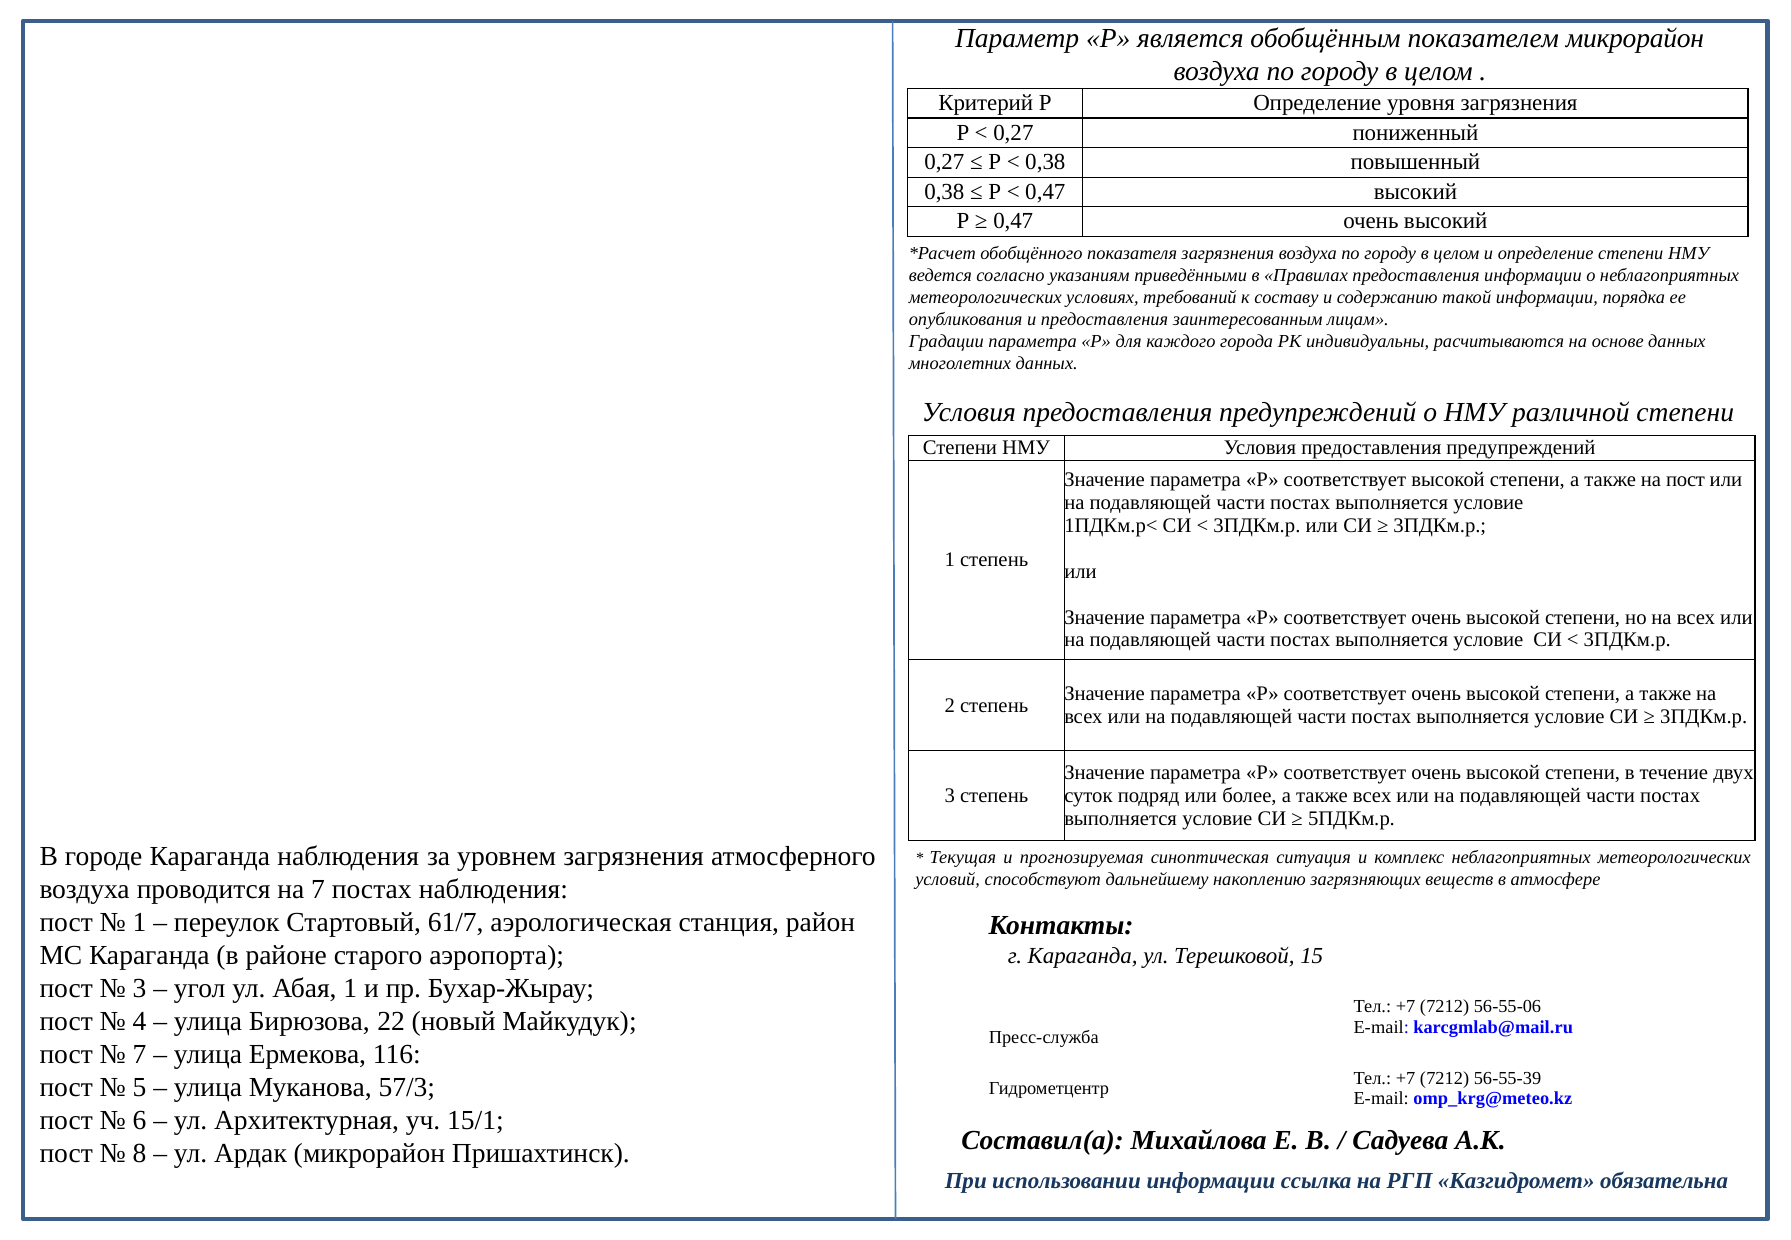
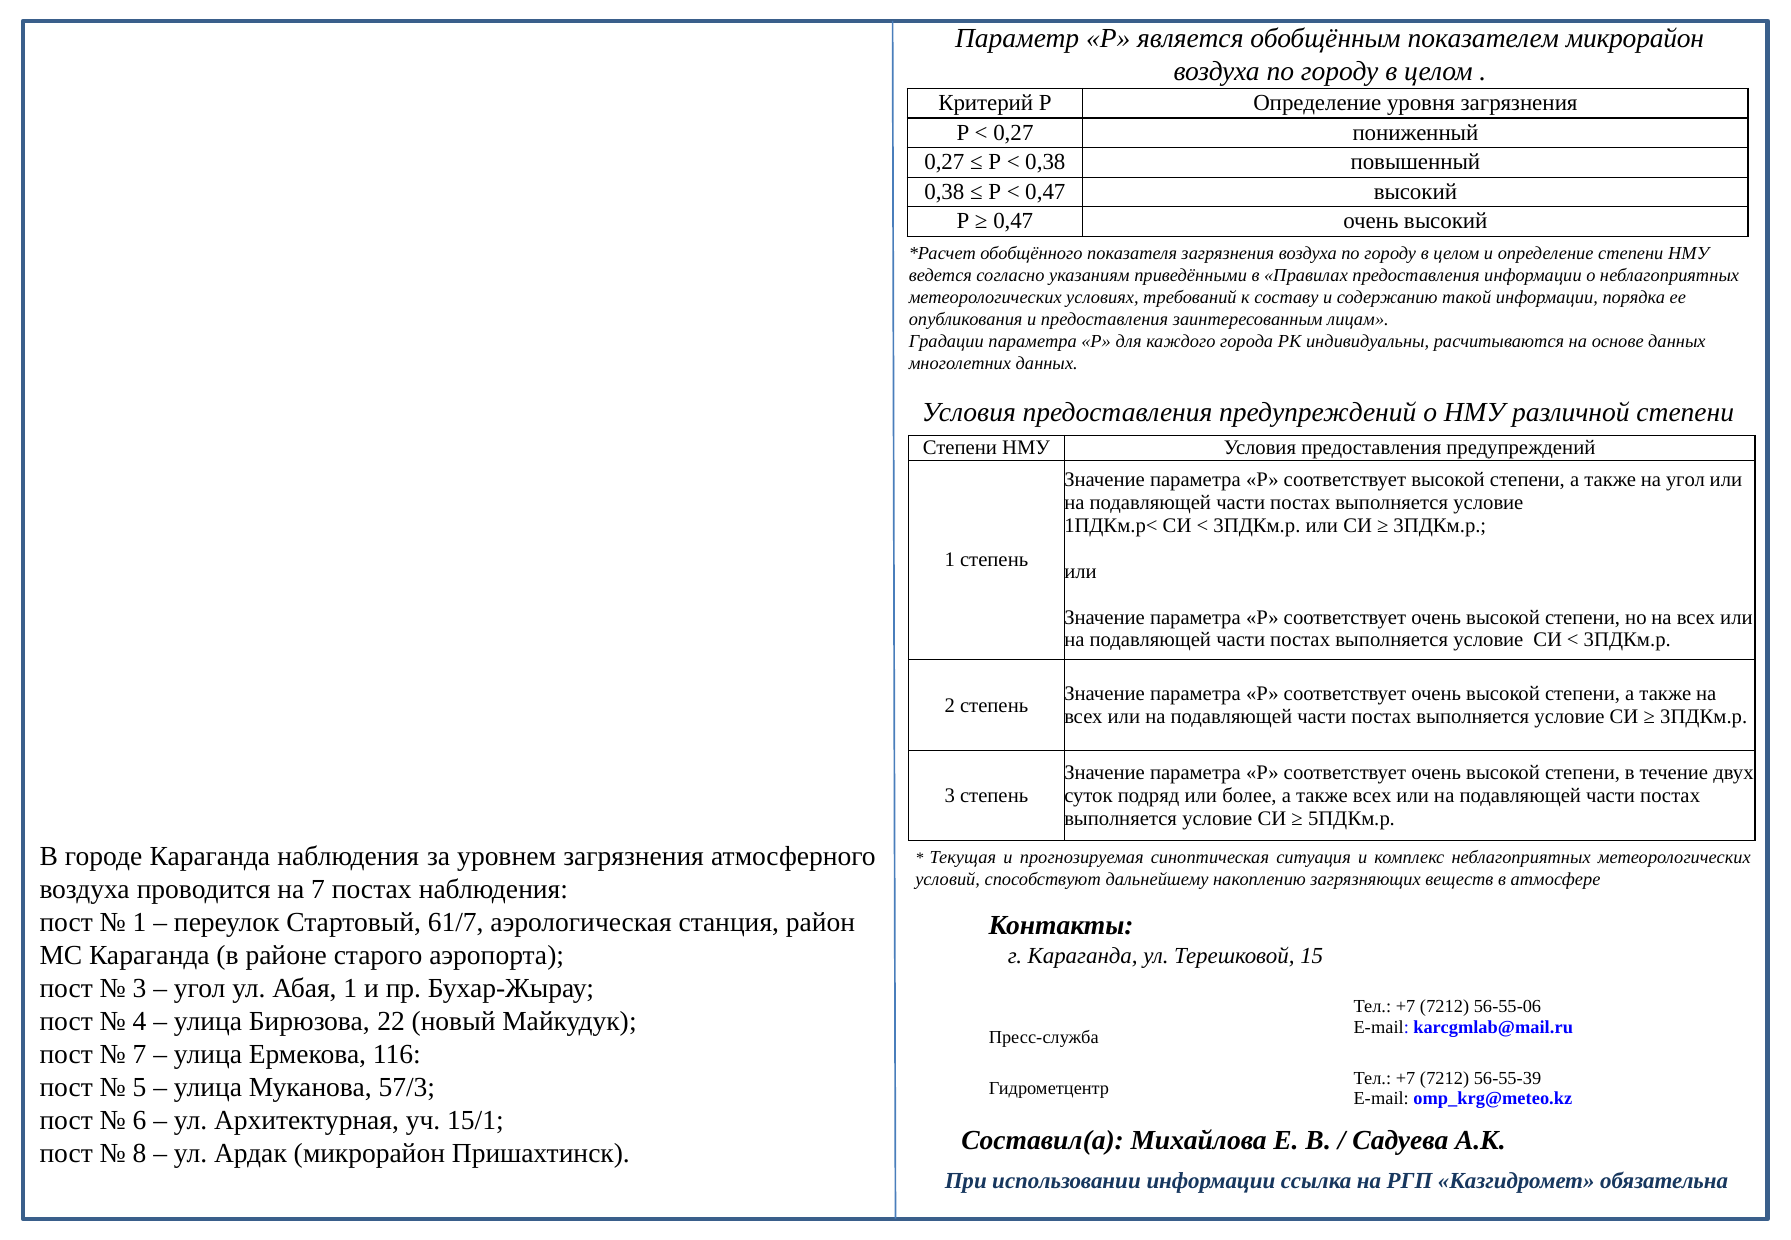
на пост: пост -> угол
